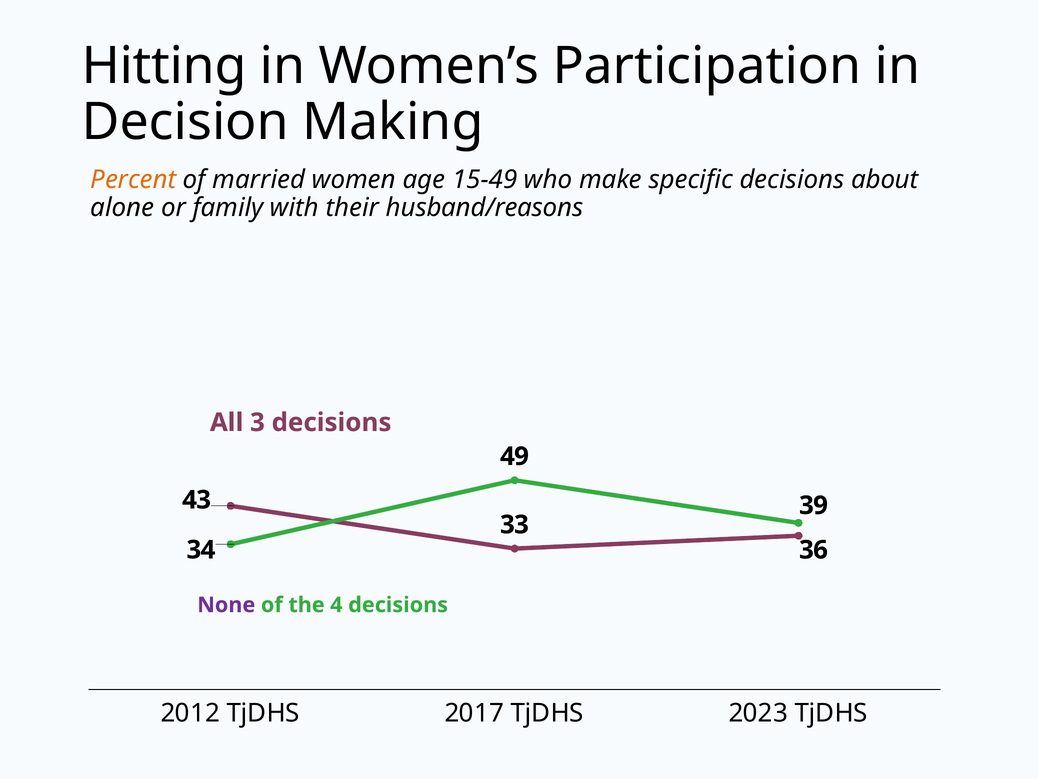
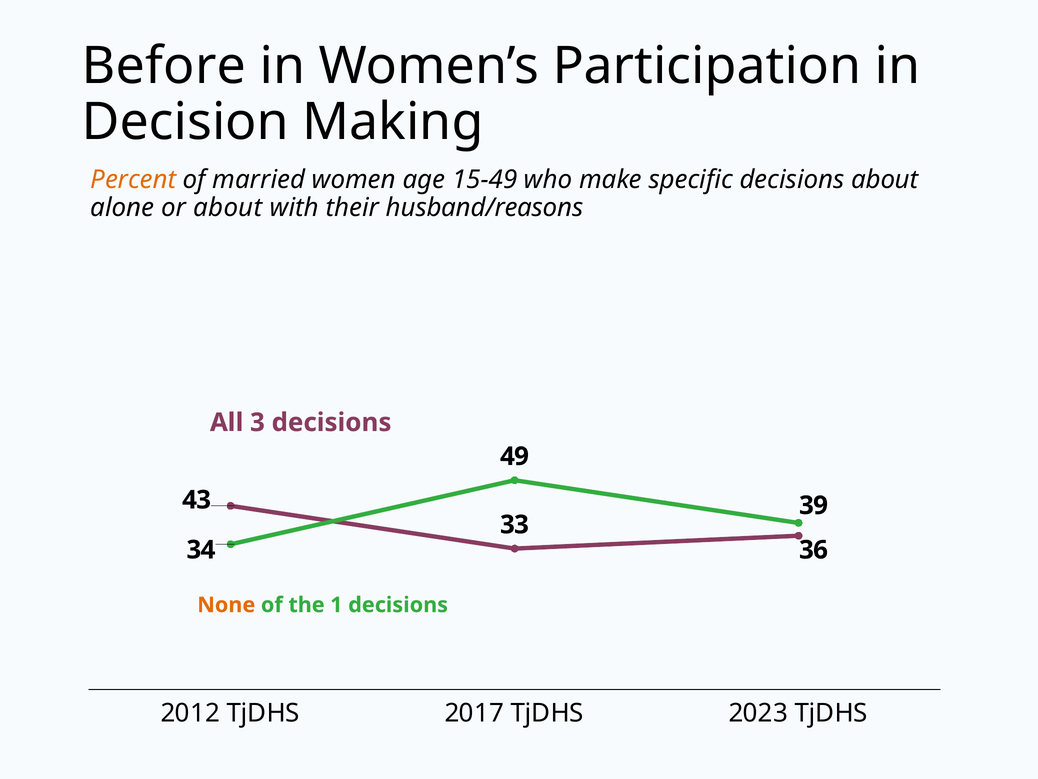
Hitting: Hitting -> Before
or family: family -> about
None colour: purple -> orange
4: 4 -> 1
